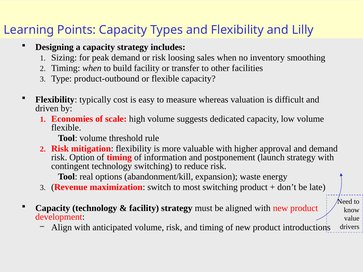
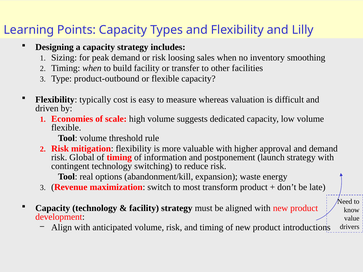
Option: Option -> Global
most switching: switching -> transform
